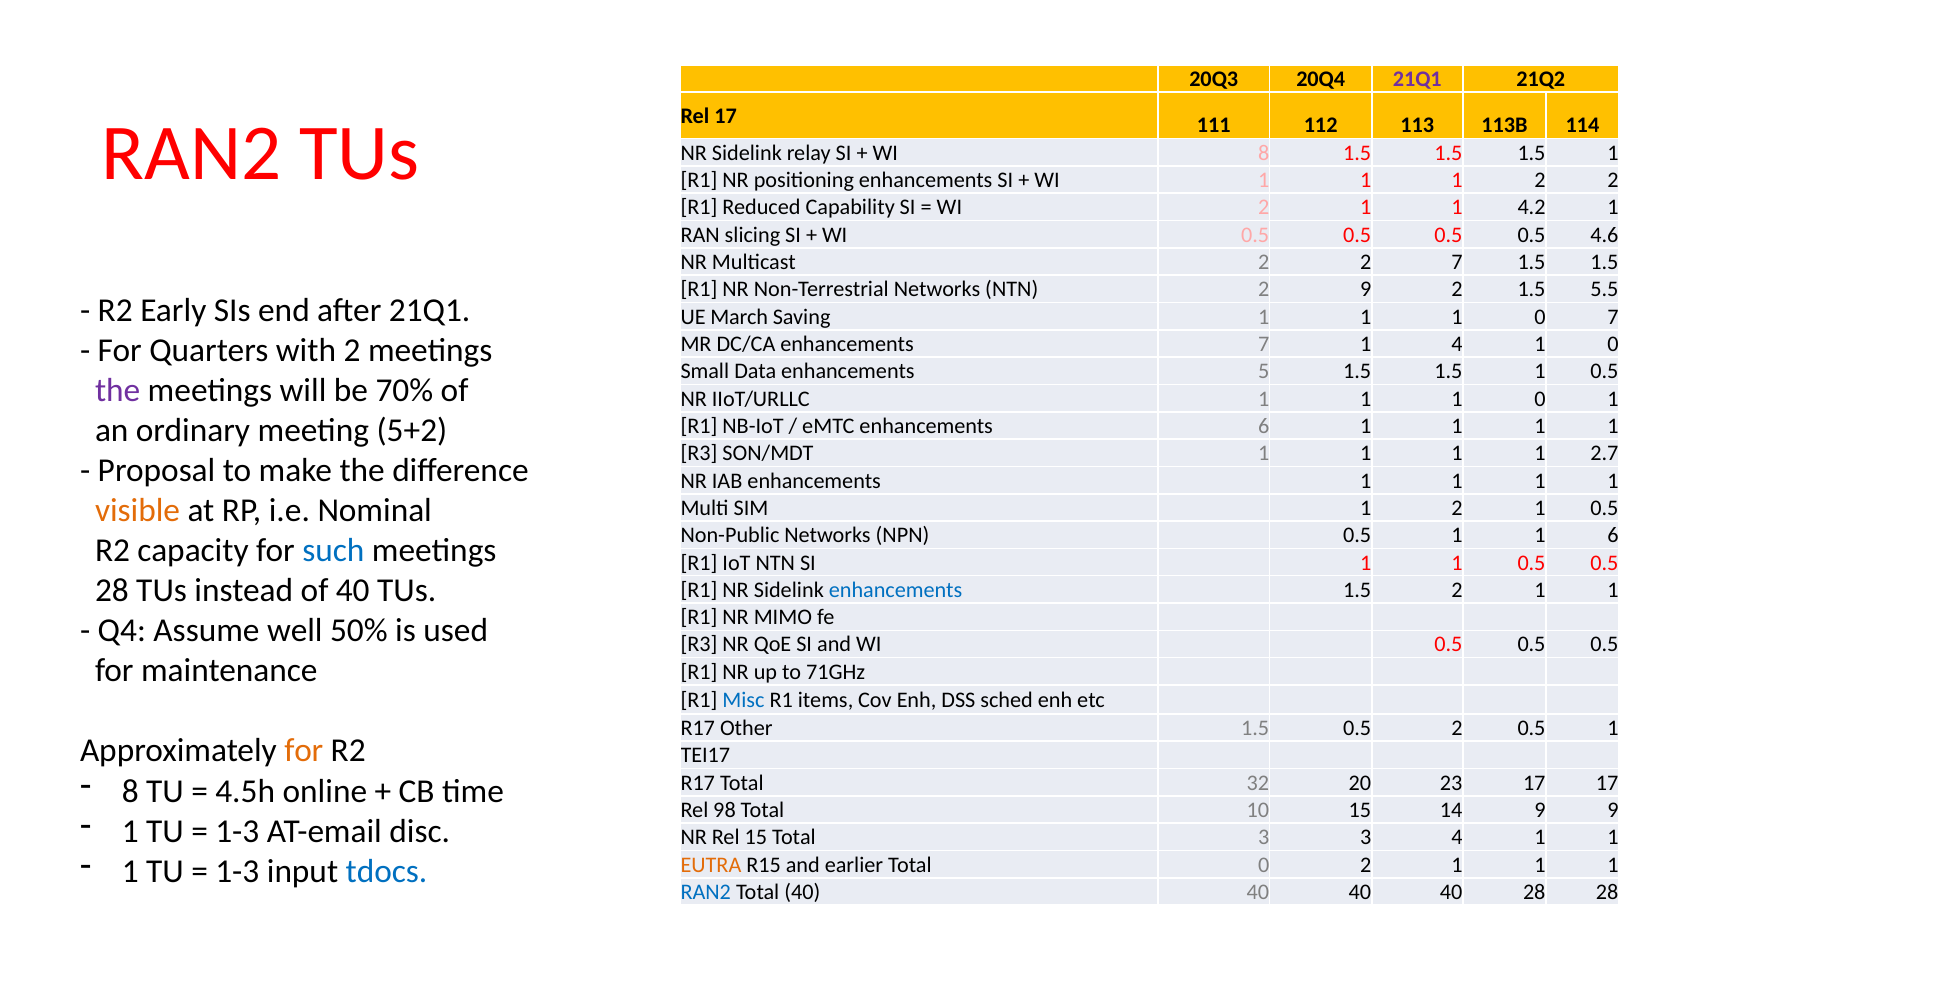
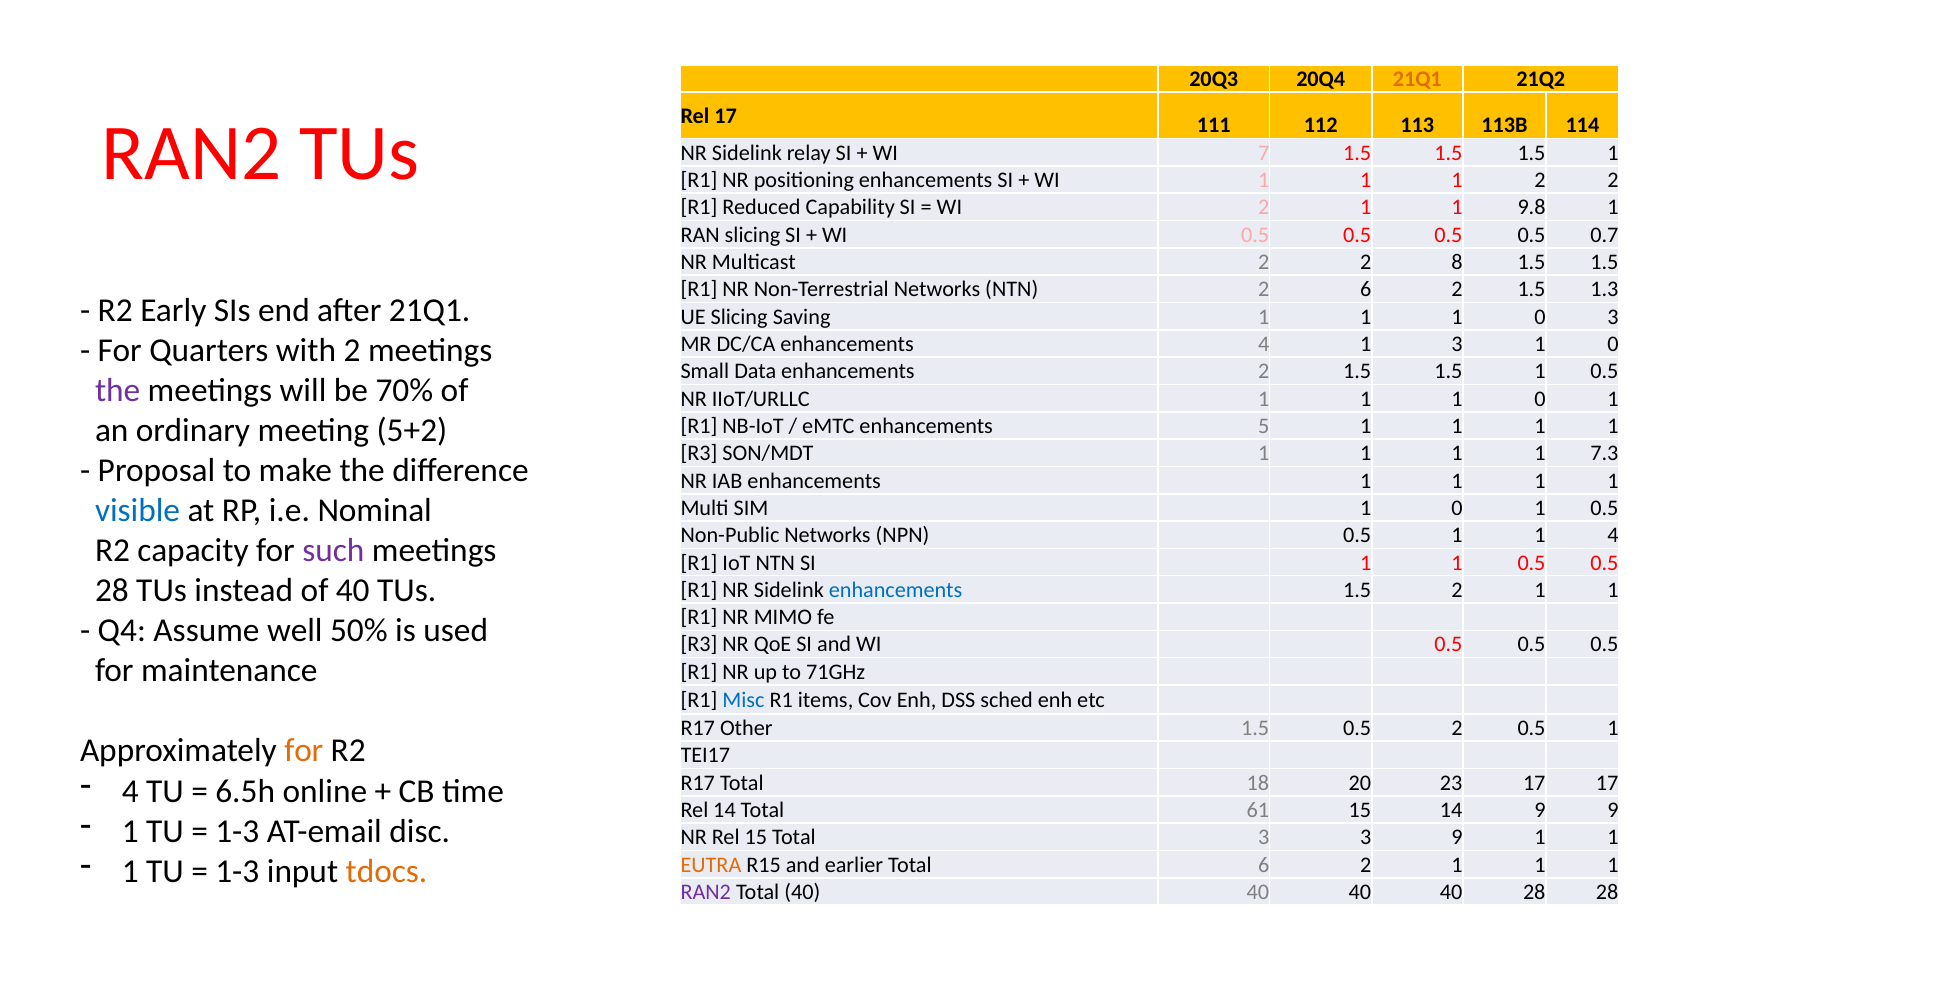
21Q1 at (1417, 79) colour: purple -> orange
WI 8: 8 -> 7
4.2: 4.2 -> 9.8
4.6: 4.6 -> 0.7
2 7: 7 -> 8
2 9: 9 -> 6
5.5: 5.5 -> 1.3
UE March: March -> Slicing
0 7: 7 -> 3
enhancements 7: 7 -> 4
1 4: 4 -> 3
enhancements 5: 5 -> 2
enhancements 6: 6 -> 5
2.7: 2.7 -> 7.3
visible colour: orange -> blue
SIM 1 2: 2 -> 0
1 6: 6 -> 4
such colour: blue -> purple
8 at (130, 791): 8 -> 4
4.5h: 4.5h -> 6.5h
32: 32 -> 18
Rel 98: 98 -> 14
10: 10 -> 61
3 4: 4 -> 9
tdocs colour: blue -> orange
Total 0: 0 -> 6
RAN2 at (706, 892) colour: blue -> purple
